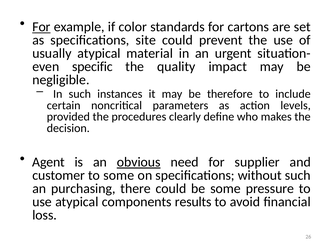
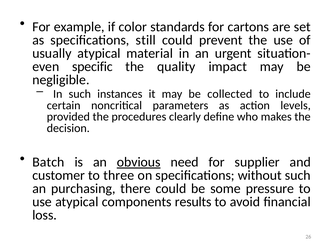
For at (41, 27) underline: present -> none
site: site -> still
therefore: therefore -> collected
Agent: Agent -> Batch
to some: some -> three
